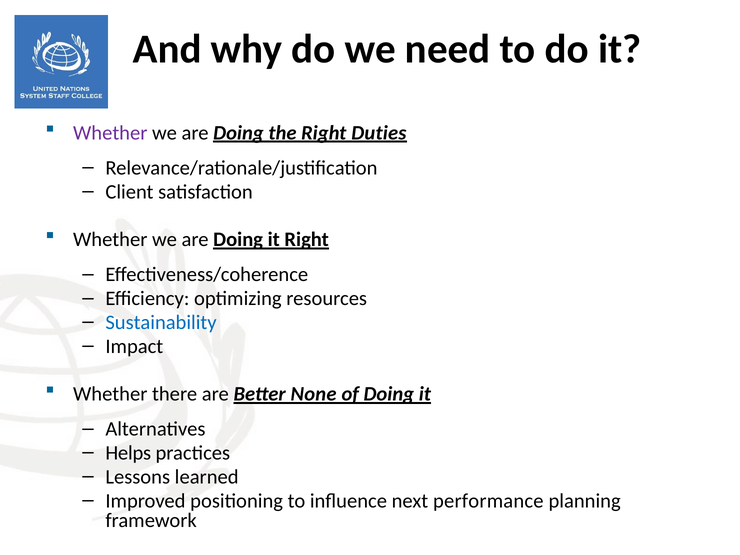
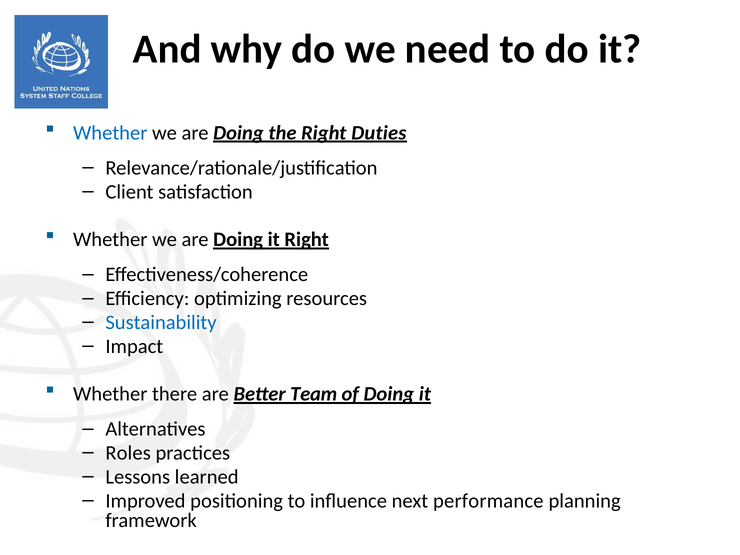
Whether at (110, 133) colour: purple -> blue
None: None -> Team
Helps: Helps -> Roles
